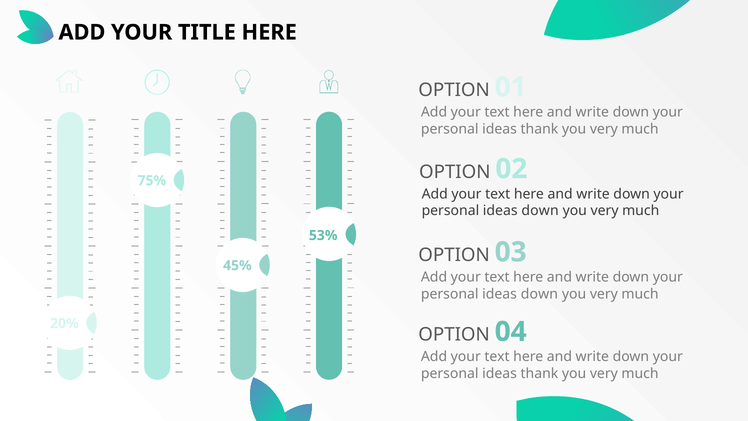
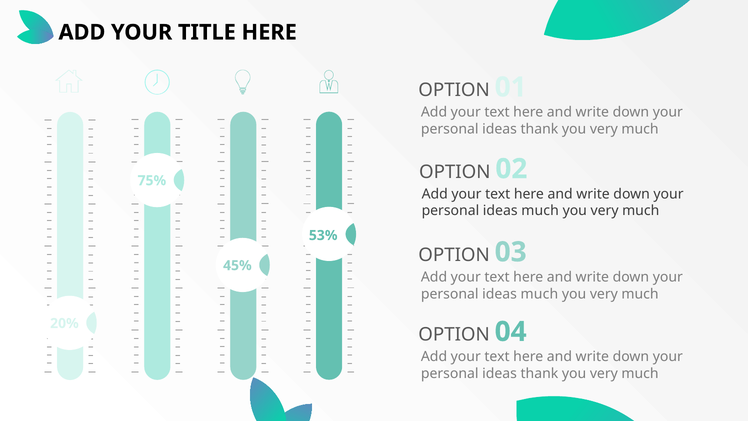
down at (540, 211): down -> much
down at (539, 294): down -> much
